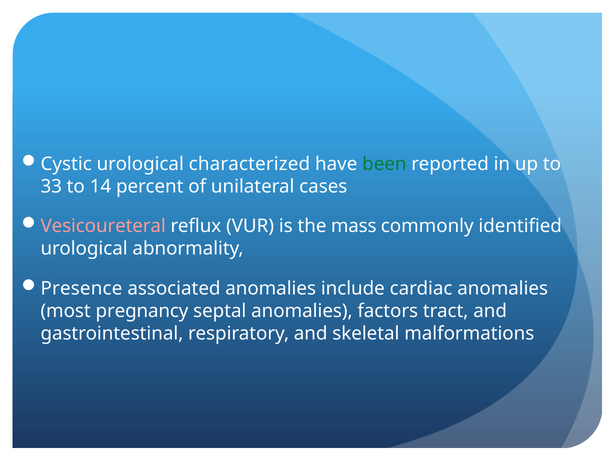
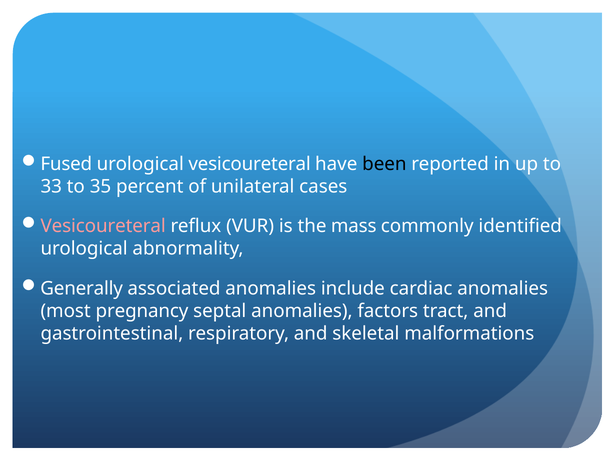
Cystic: Cystic -> Fused
urological characterized: characterized -> vesicoureteral
been colour: green -> black
14: 14 -> 35
Presence: Presence -> Generally
